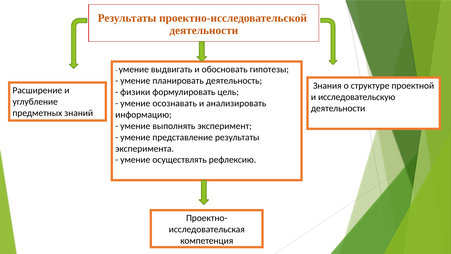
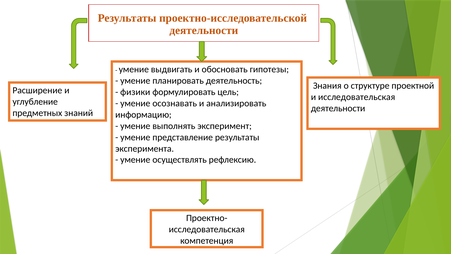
и исследовательскую: исследовательскую -> исследовательская
